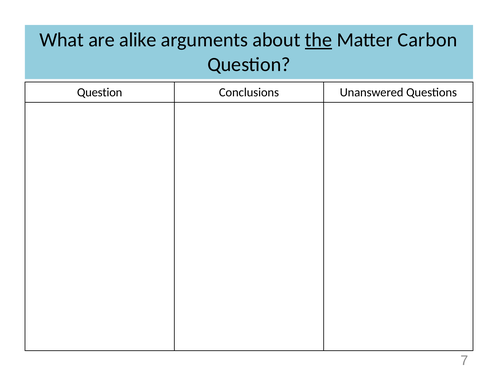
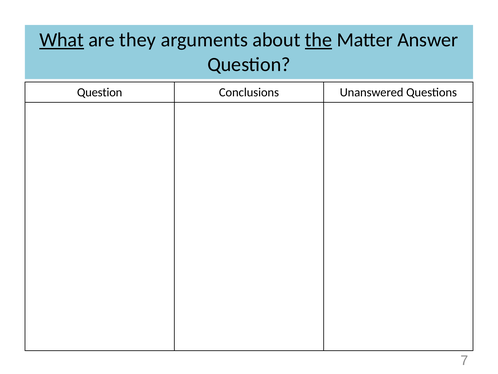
What underline: none -> present
alike: alike -> they
Carbon: Carbon -> Answer
